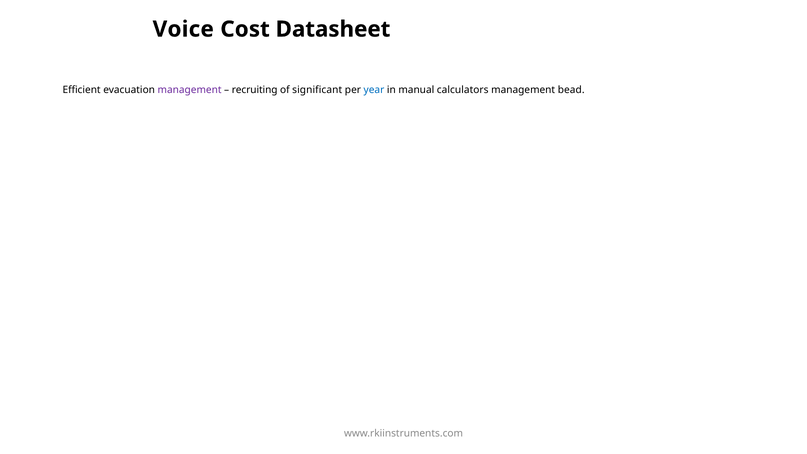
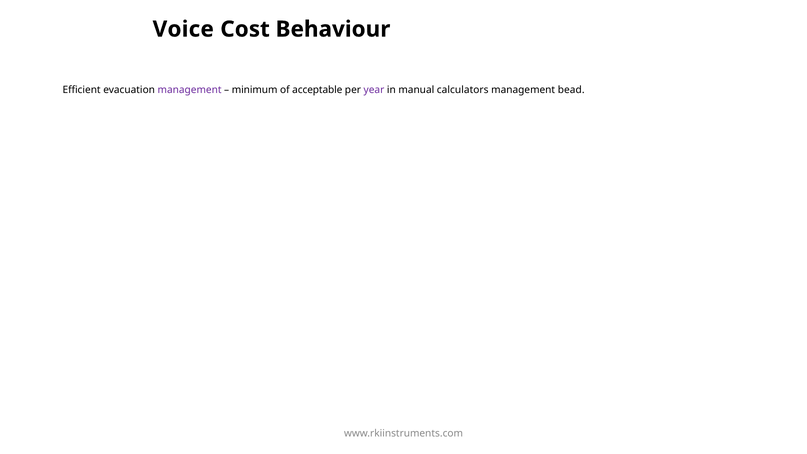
Datasheet: Datasheet -> Behaviour
recruiting: recruiting -> minimum
significant: significant -> acceptable
year colour: blue -> purple
